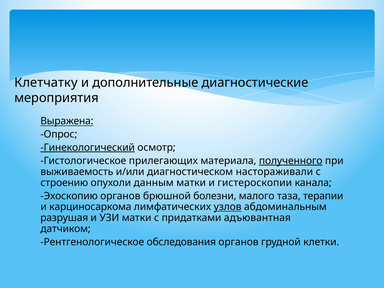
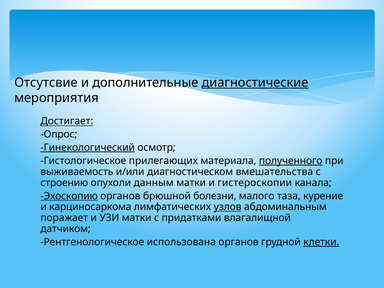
Клетчатку: Клетчатку -> Отсутсвие
диагностические underline: none -> present
Выражена: Выражена -> Достигает
настораживали: настораживали -> вмешательства
Эхоскопию underline: none -> present
терапии: терапии -> курение
разрушая: разрушая -> поражает
адъювантная: адъювантная -> влагалищной
обследования: обследования -> использована
клетки underline: none -> present
